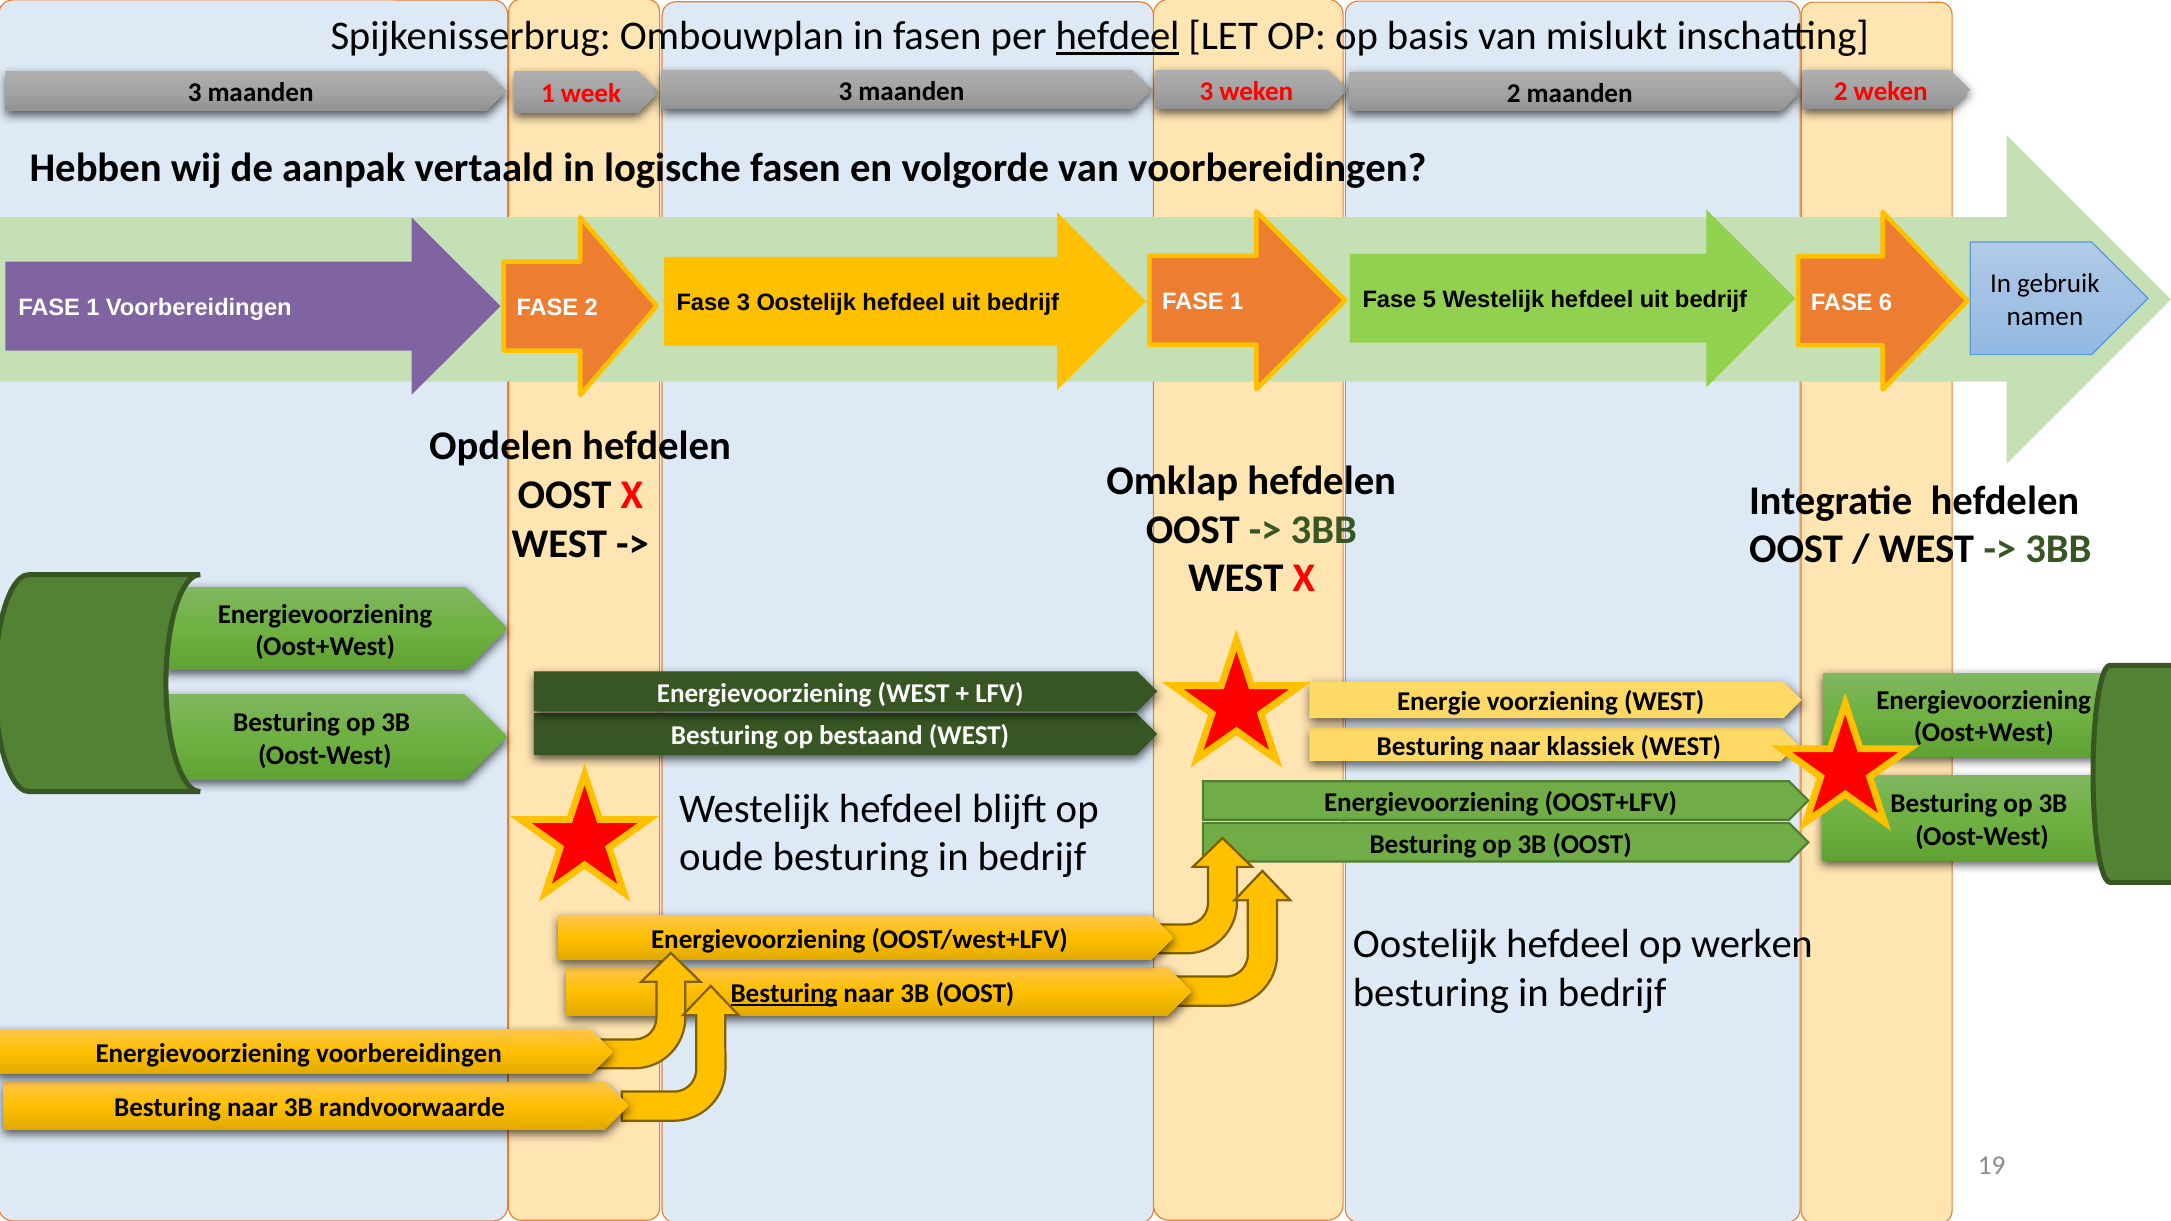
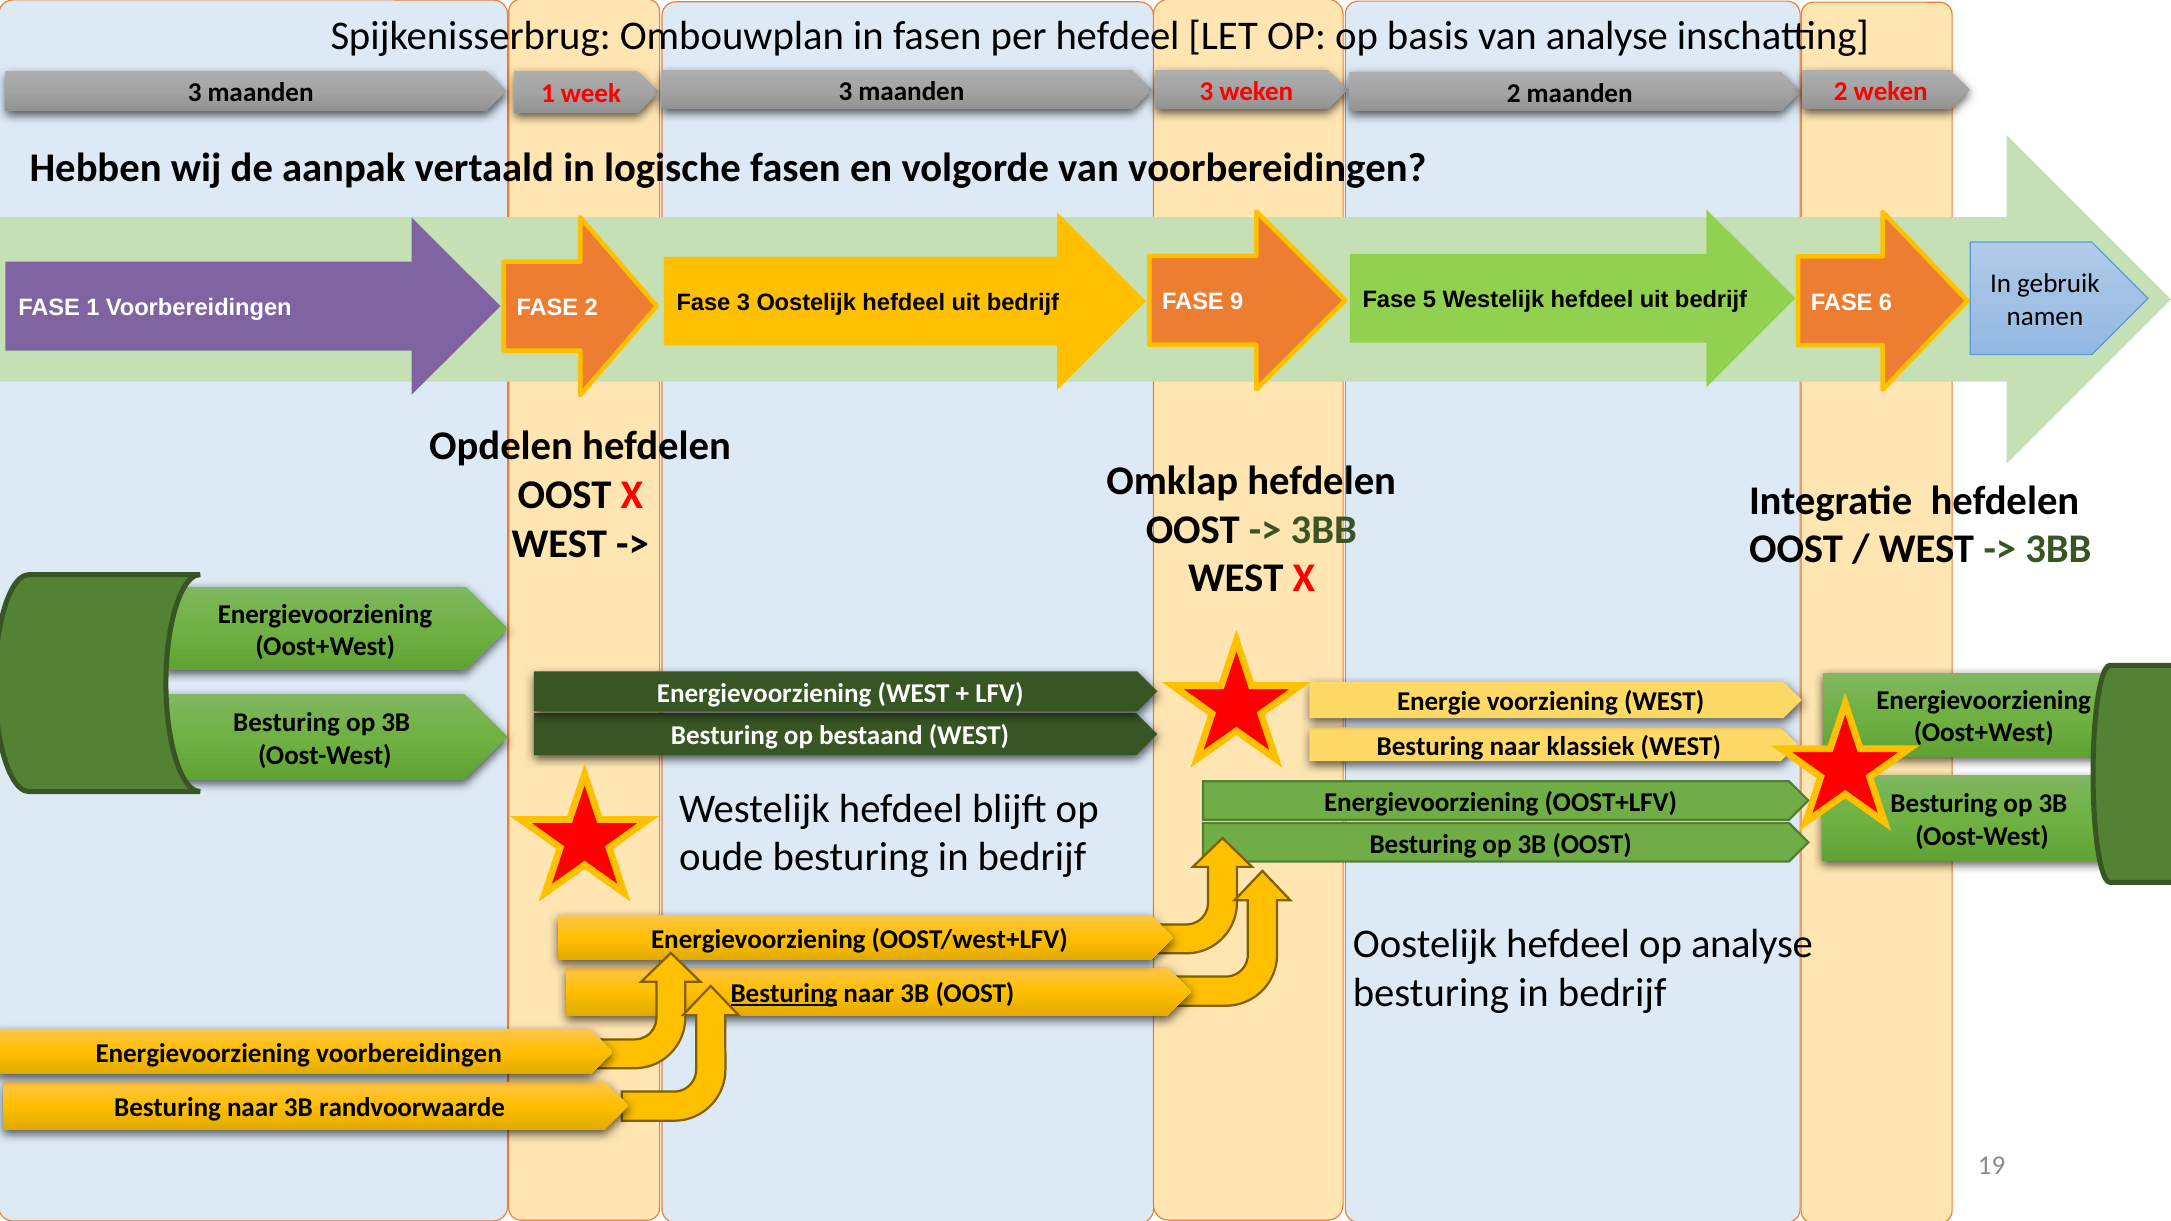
hefdeel at (1118, 36) underline: present -> none
van mislukt: mislukt -> analyse
2 FASE 1: 1 -> 9
op werken: werken -> analyse
